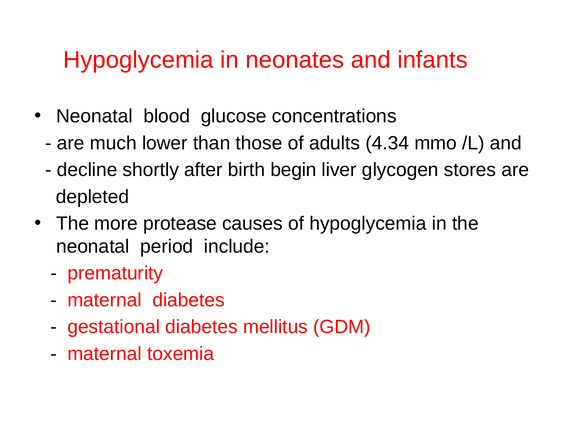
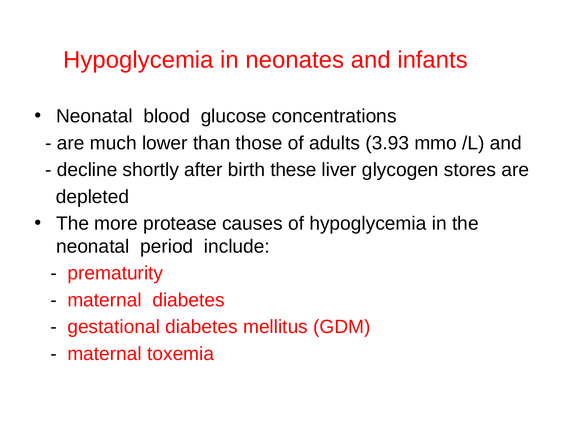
4.34: 4.34 -> 3.93
begin: begin -> these
